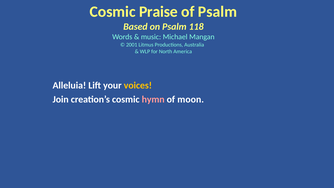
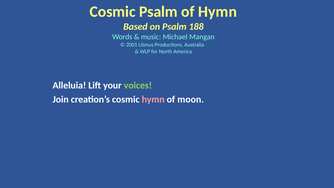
Cosmic Praise: Praise -> Psalm
of Psalm: Psalm -> Hymn
118: 118 -> 188
voices colour: yellow -> light green
